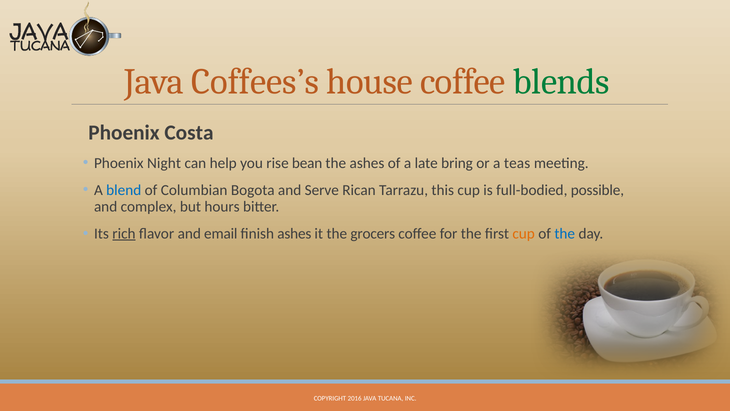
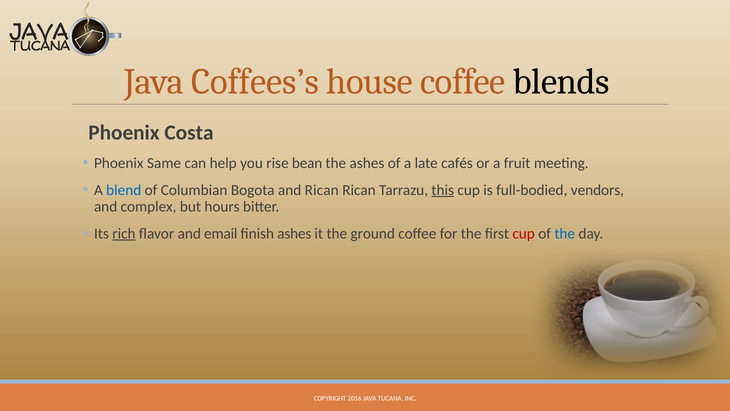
blends colour: green -> black
Night: Night -> Same
bring: bring -> cafés
teas: teas -> fruit
and Serve: Serve -> Rican
this underline: none -> present
possible: possible -> vendors
grocers: grocers -> ground
cup at (524, 233) colour: orange -> red
